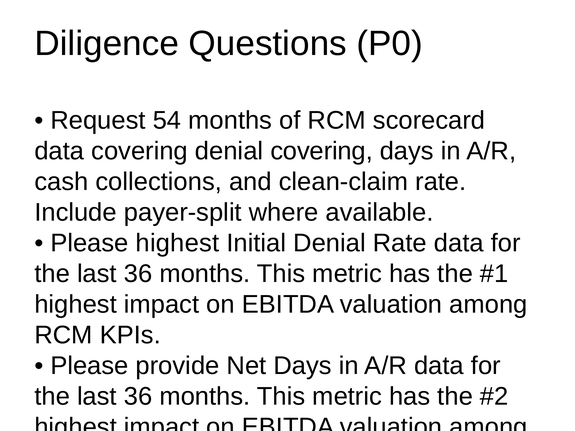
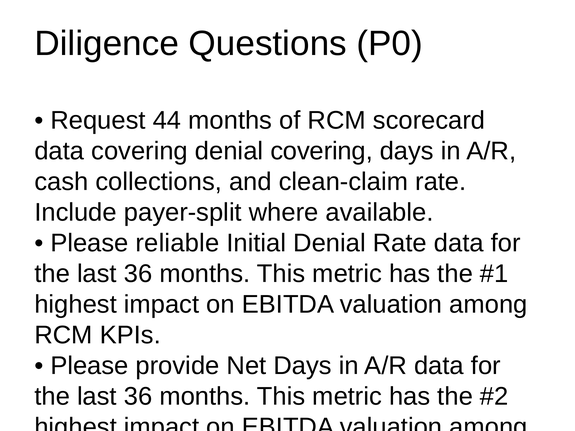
54: 54 -> 44
Please highest: highest -> reliable
